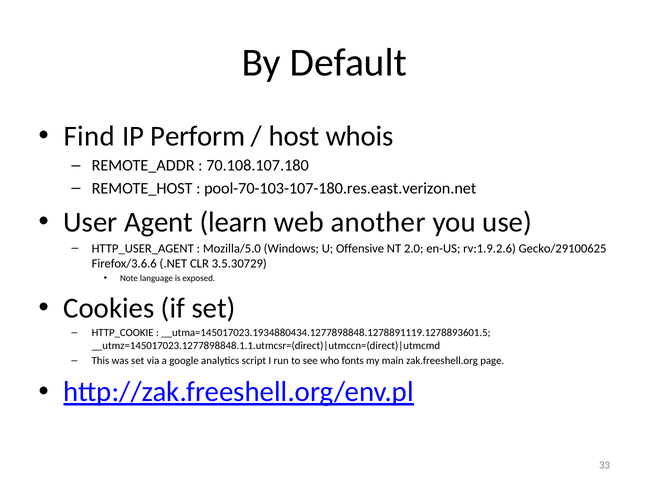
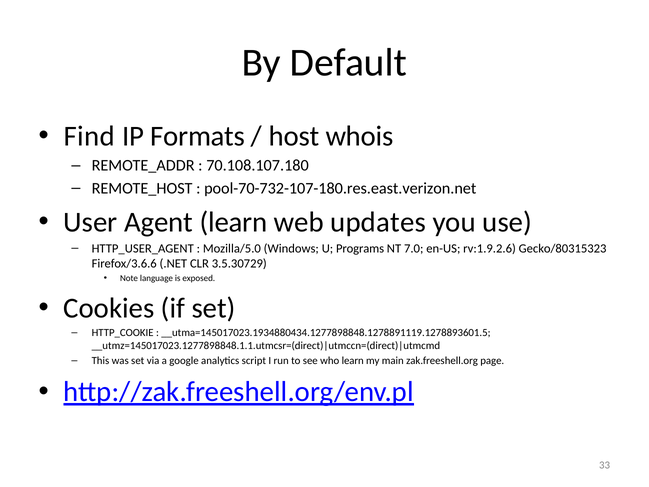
Perform: Perform -> Formats
pool-70-103-107-180.res.east.verizon.net: pool-70-103-107-180.res.east.verizon.net -> pool-70-732-107-180.res.east.verizon.net
another: another -> updates
Offensive: Offensive -> Programs
2.0: 2.0 -> 7.0
Gecko/29100625: Gecko/29100625 -> Gecko/80315323
who fonts: fonts -> learn
